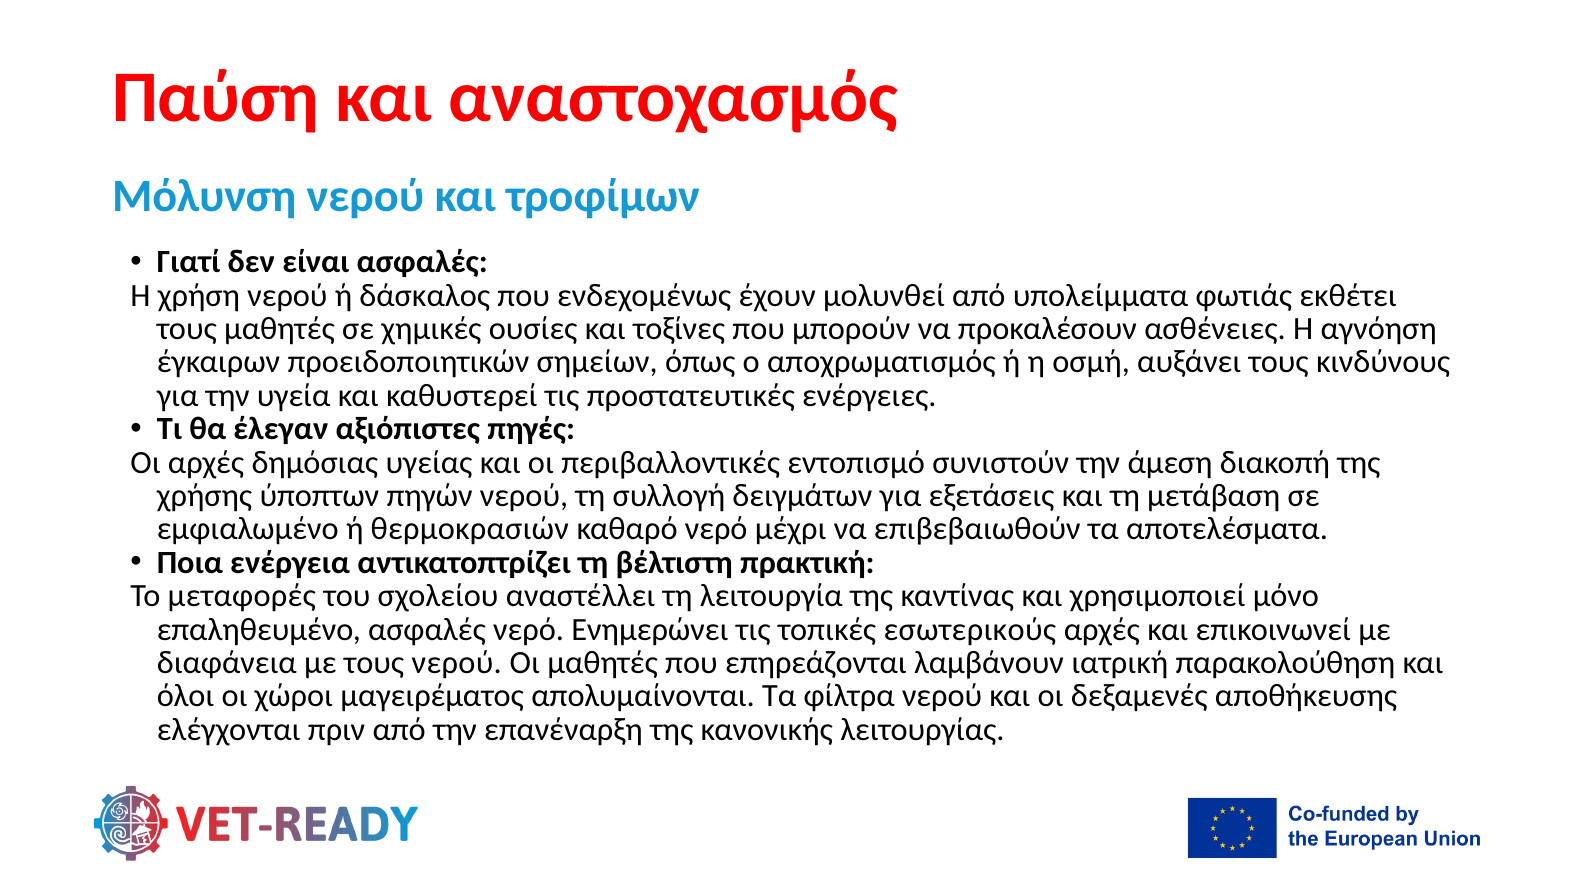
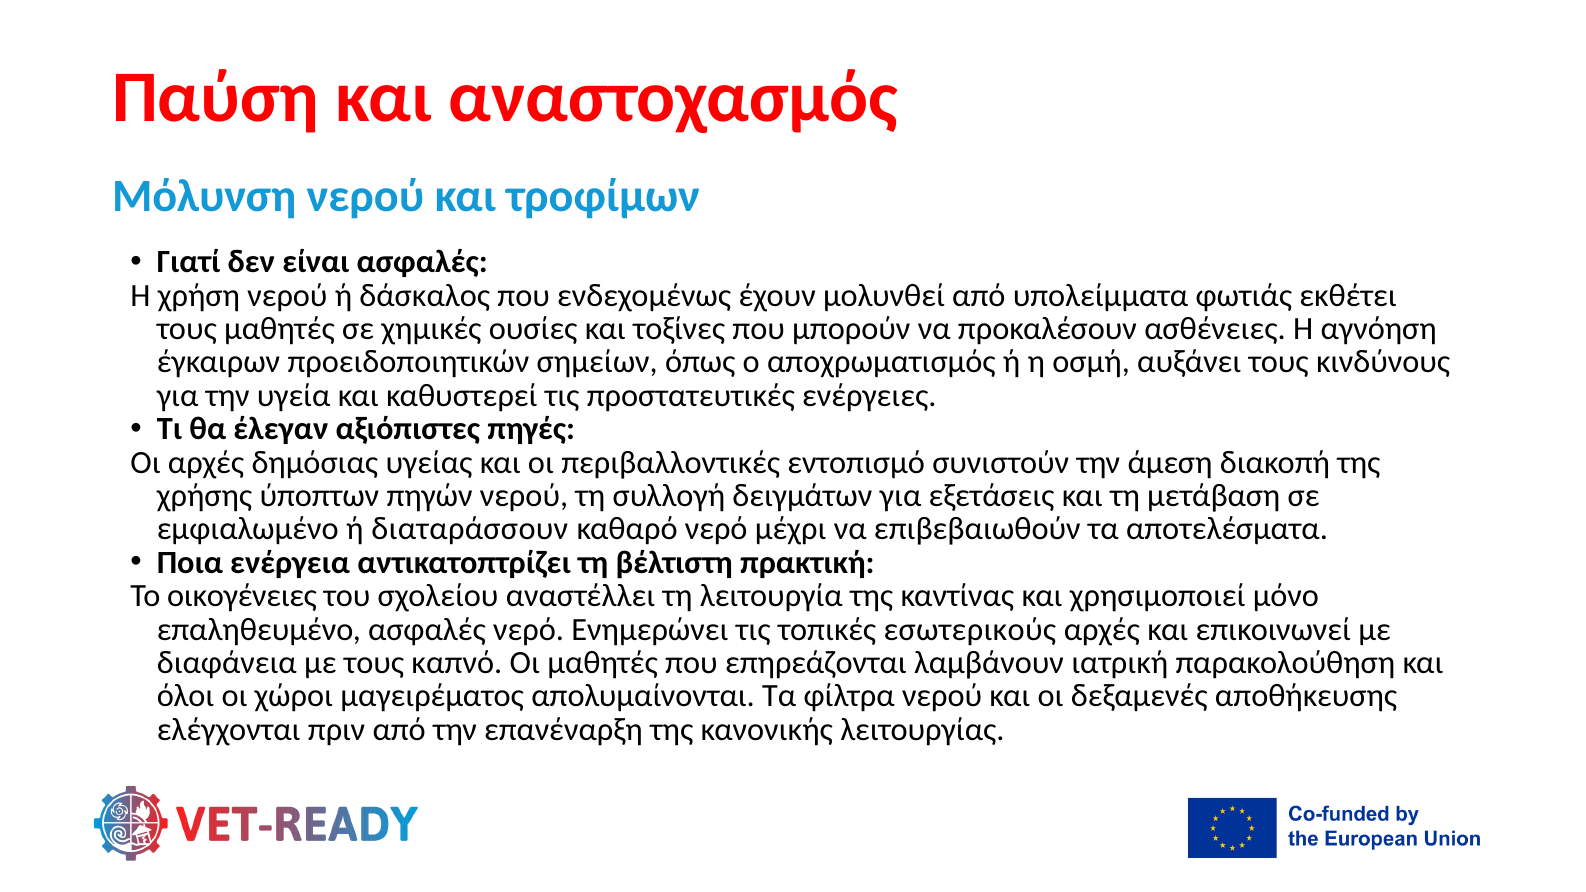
θερμοκρασιών: θερμοκρασιών -> διαταράσσουν
μεταφορές: μεταφορές -> οικογένειες
τους νερού: νερού -> καπνό
